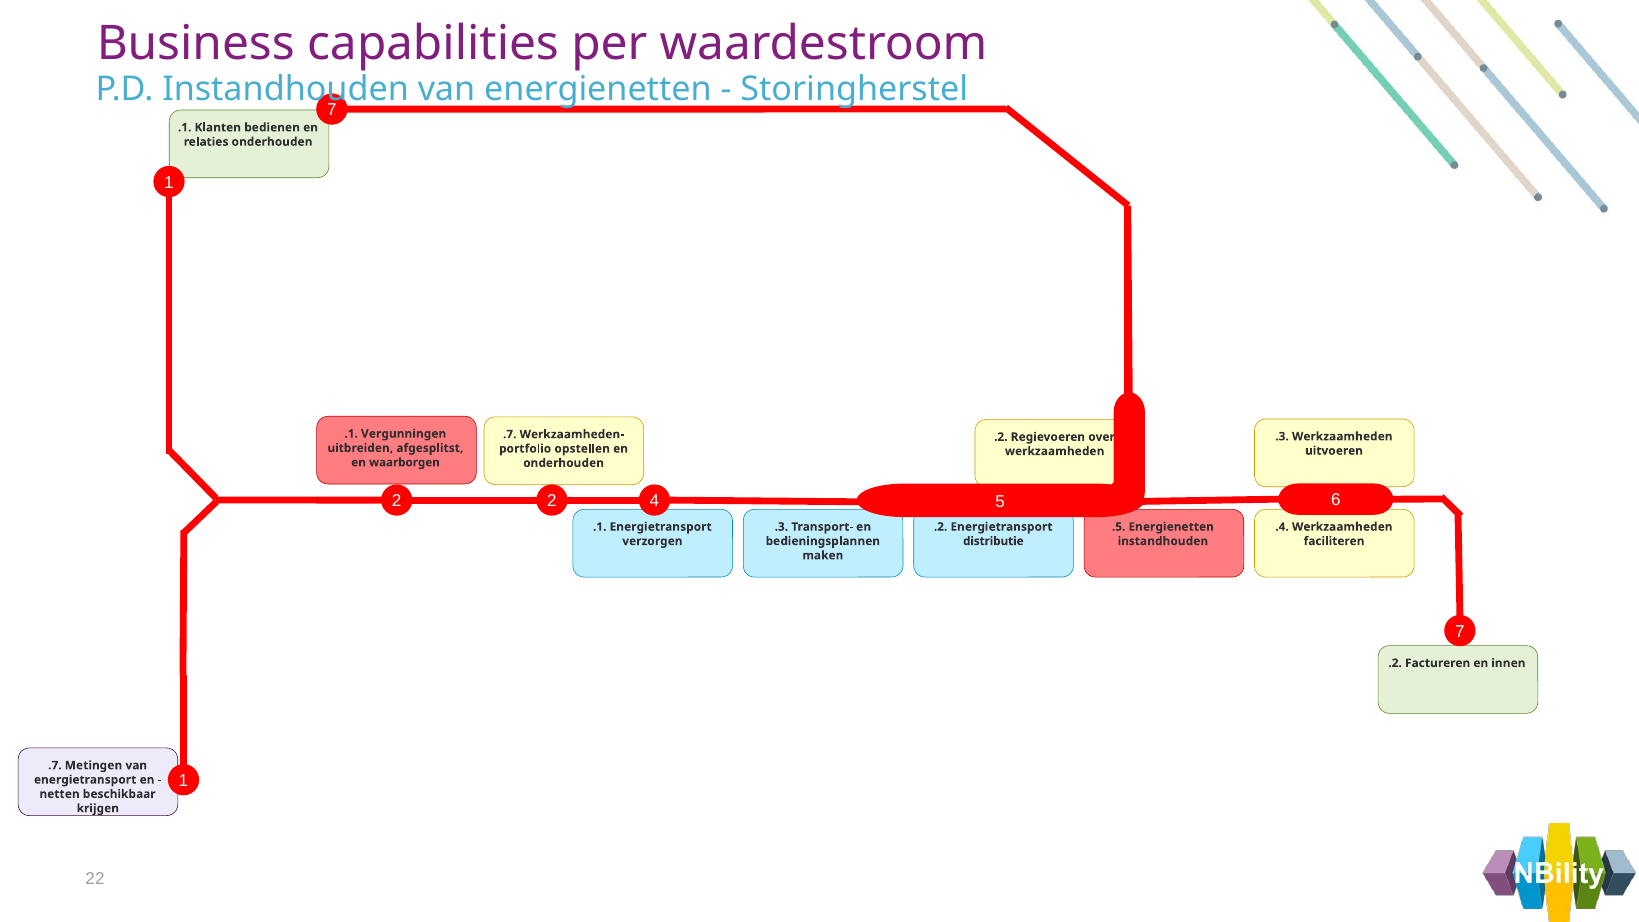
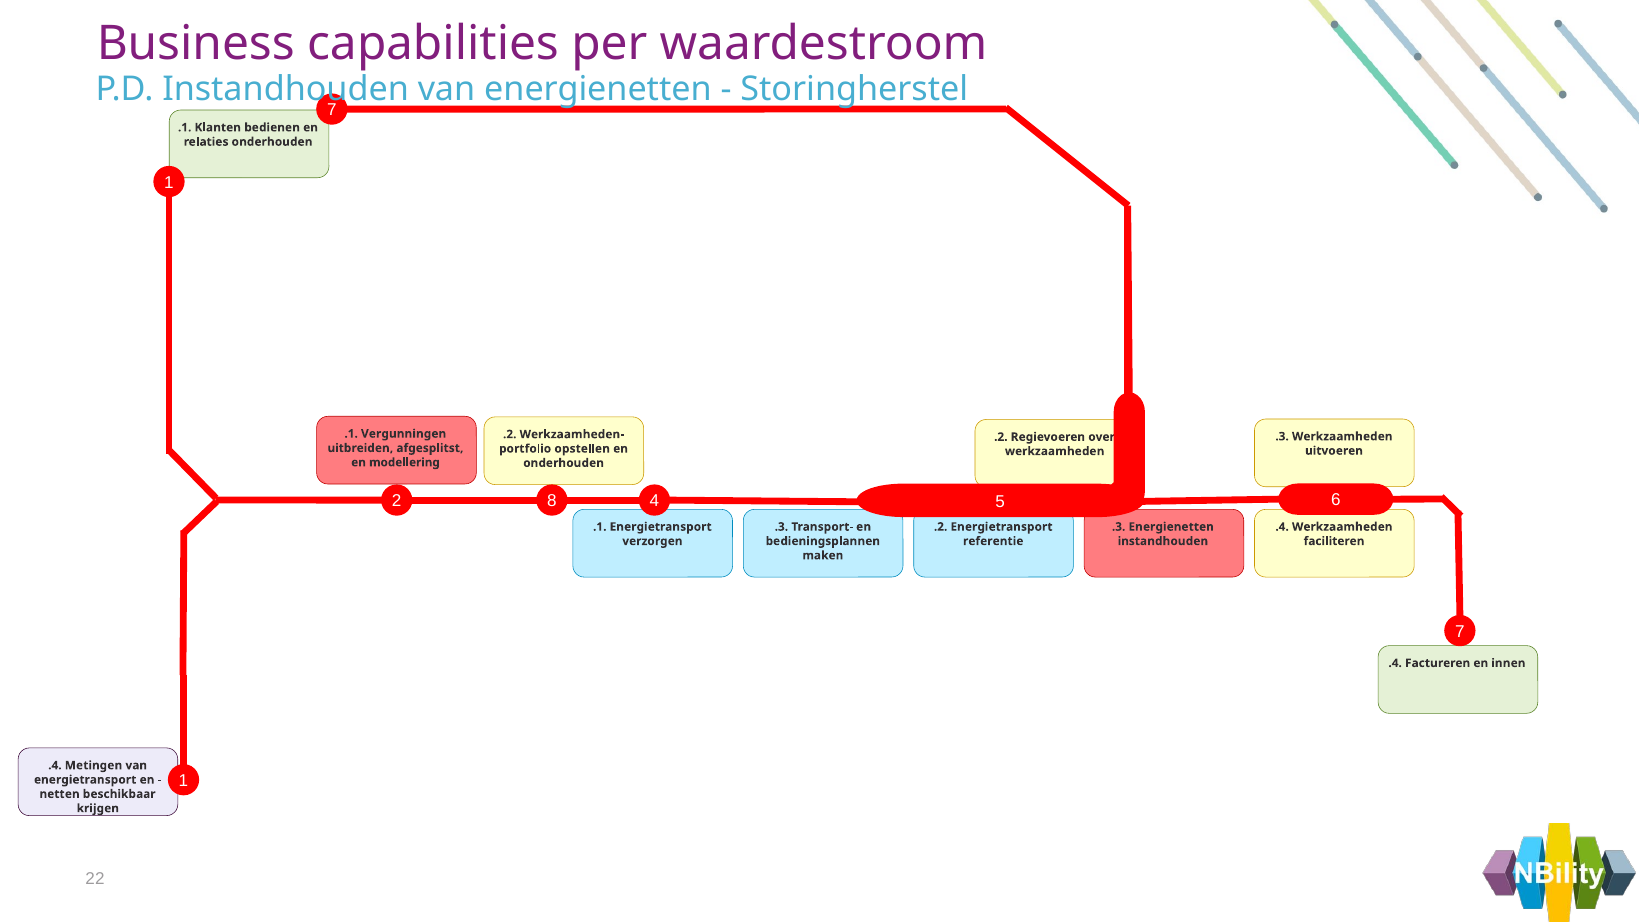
.7 at (510, 434): .7 -> .2
waarborgen: waarborgen -> modellering
2 2: 2 -> 8
.5 at (1119, 527): .5 -> .3
distributie: distributie -> referentie
.2 at (1395, 663): .2 -> .4
.7 at (55, 765): .7 -> .4
